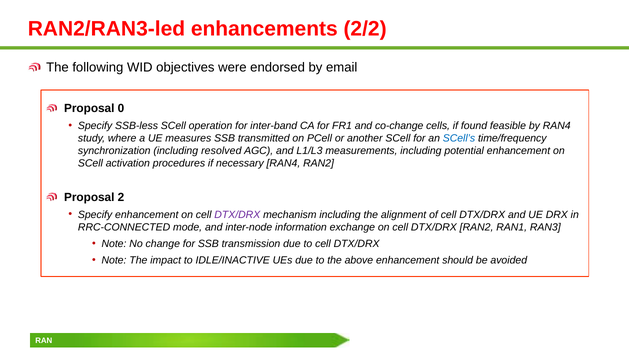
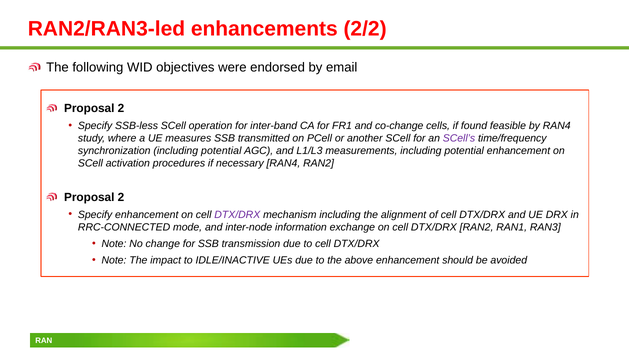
0 at (121, 108): 0 -> 2
SCell’s colour: blue -> purple
synchronization including resolved: resolved -> potential
